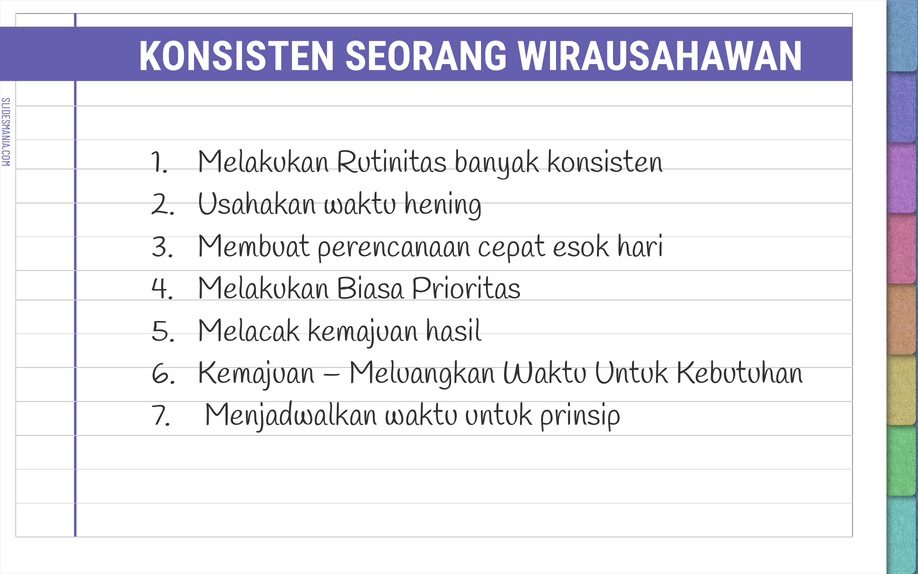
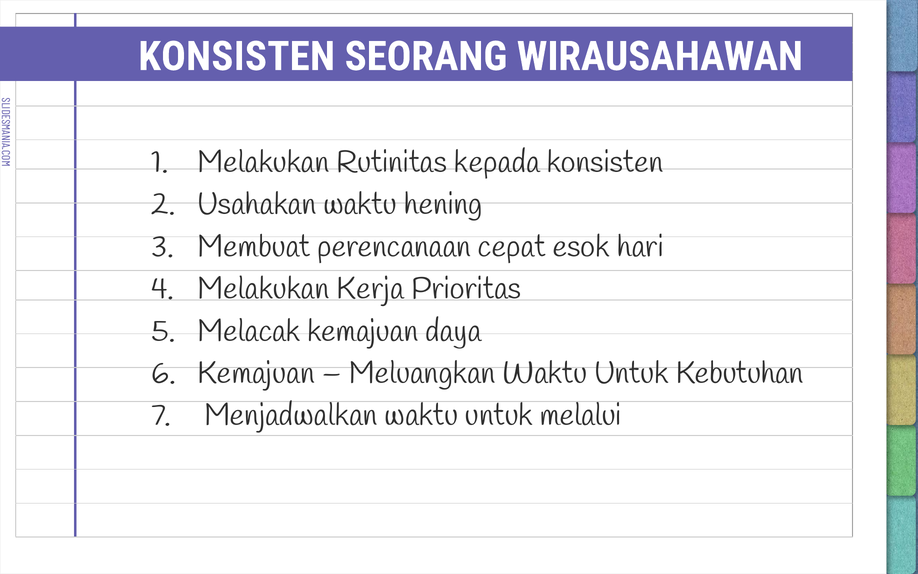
banyak: banyak -> kepada
Biasa: Biasa -> Kerja
hasil: hasil -> daya
prinsip: prinsip -> melalui
